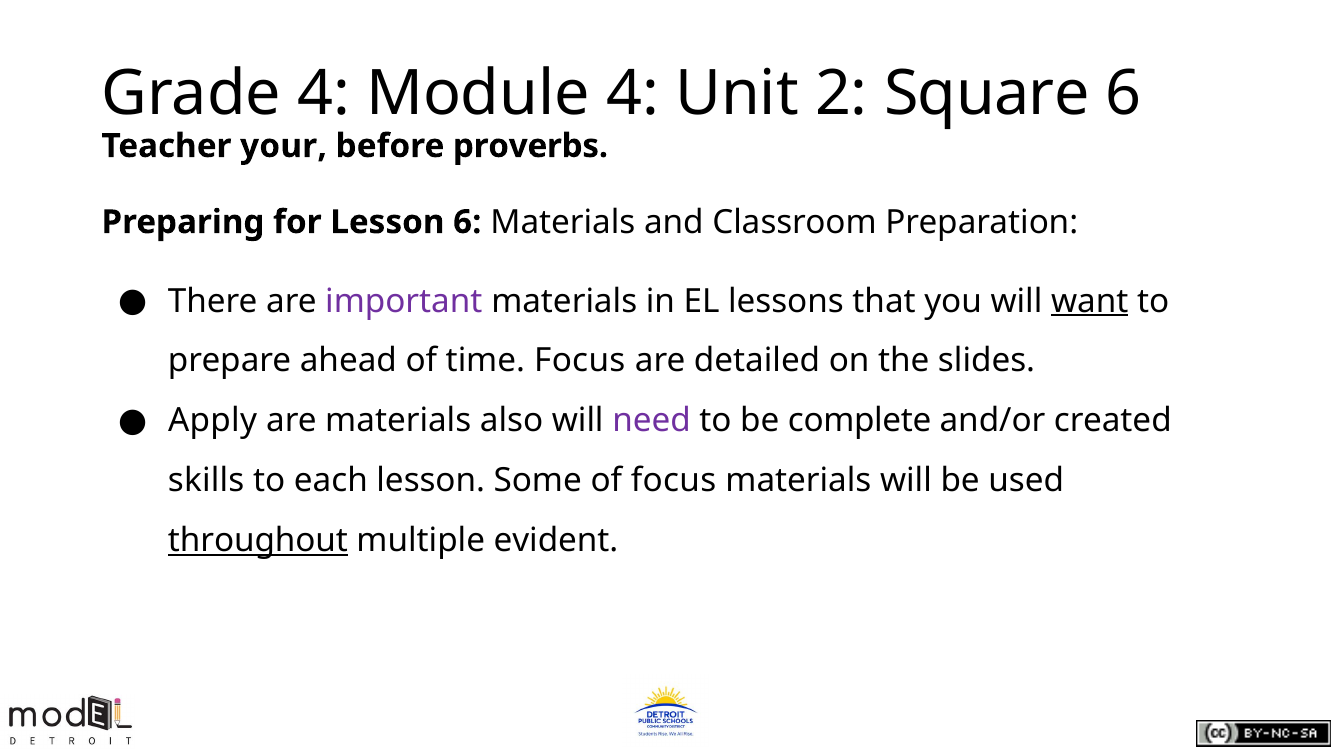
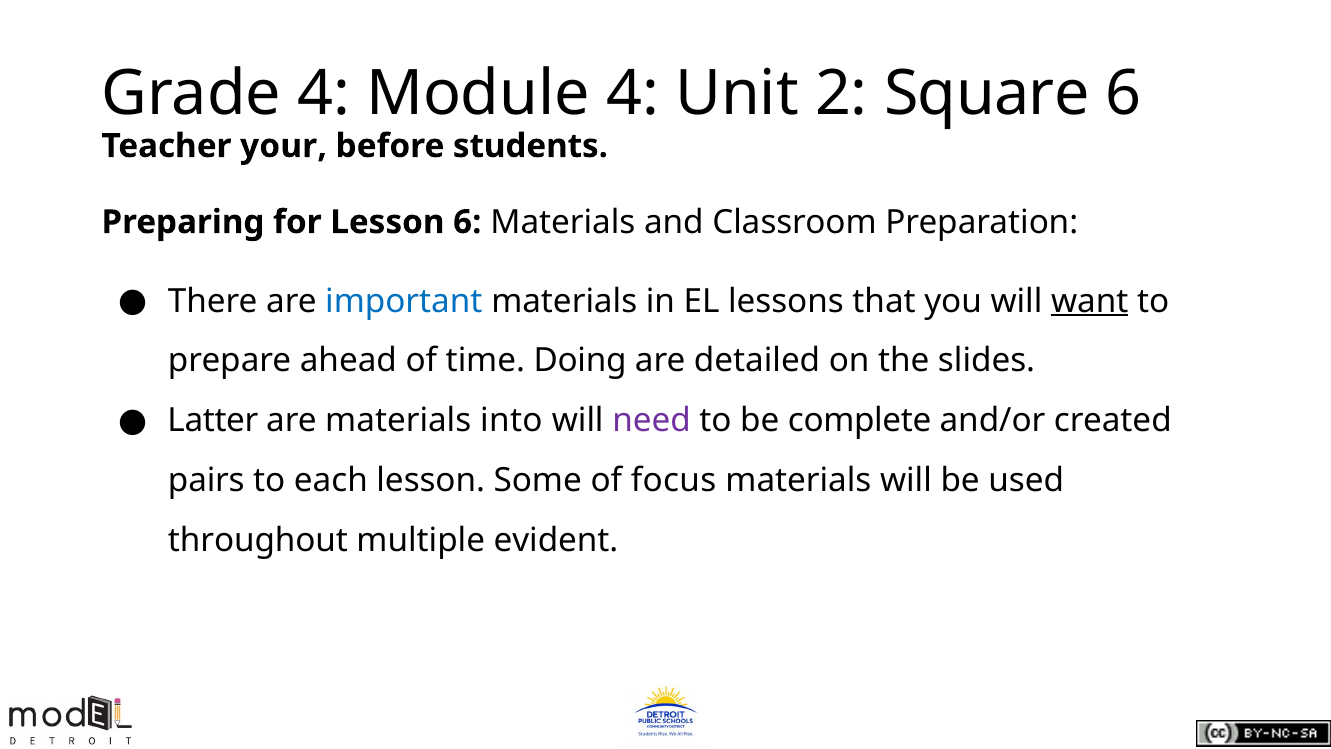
proverbs: proverbs -> students
important colour: purple -> blue
time Focus: Focus -> Doing
Apply: Apply -> Latter
also: also -> into
skills: skills -> pairs
throughout underline: present -> none
